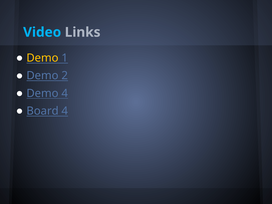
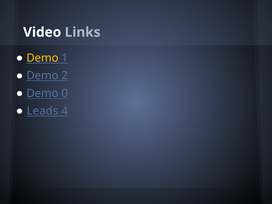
Video colour: light blue -> white
Demo 4: 4 -> 0
Board: Board -> Leads
